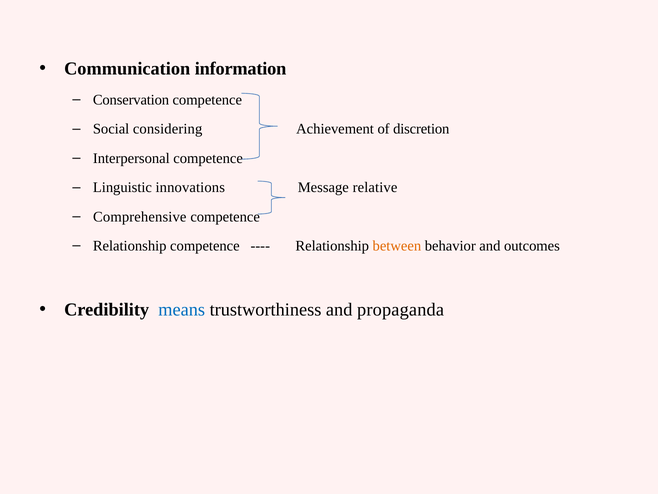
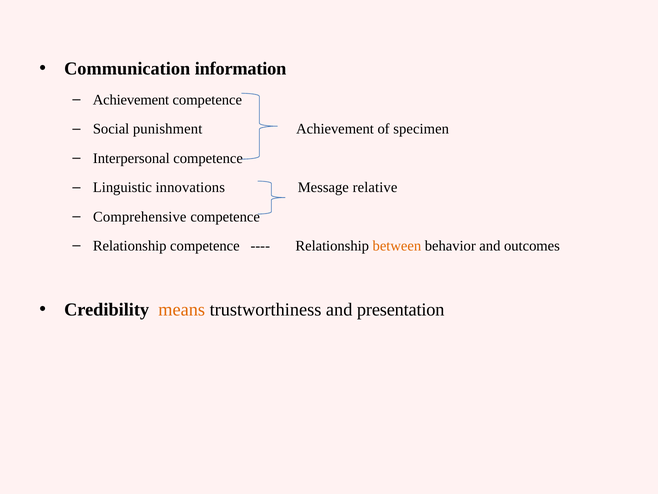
Conservation at (131, 100): Conservation -> Achievement
considering: considering -> punishment
discretion: discretion -> specimen
means colour: blue -> orange
propaganda: propaganda -> presentation
